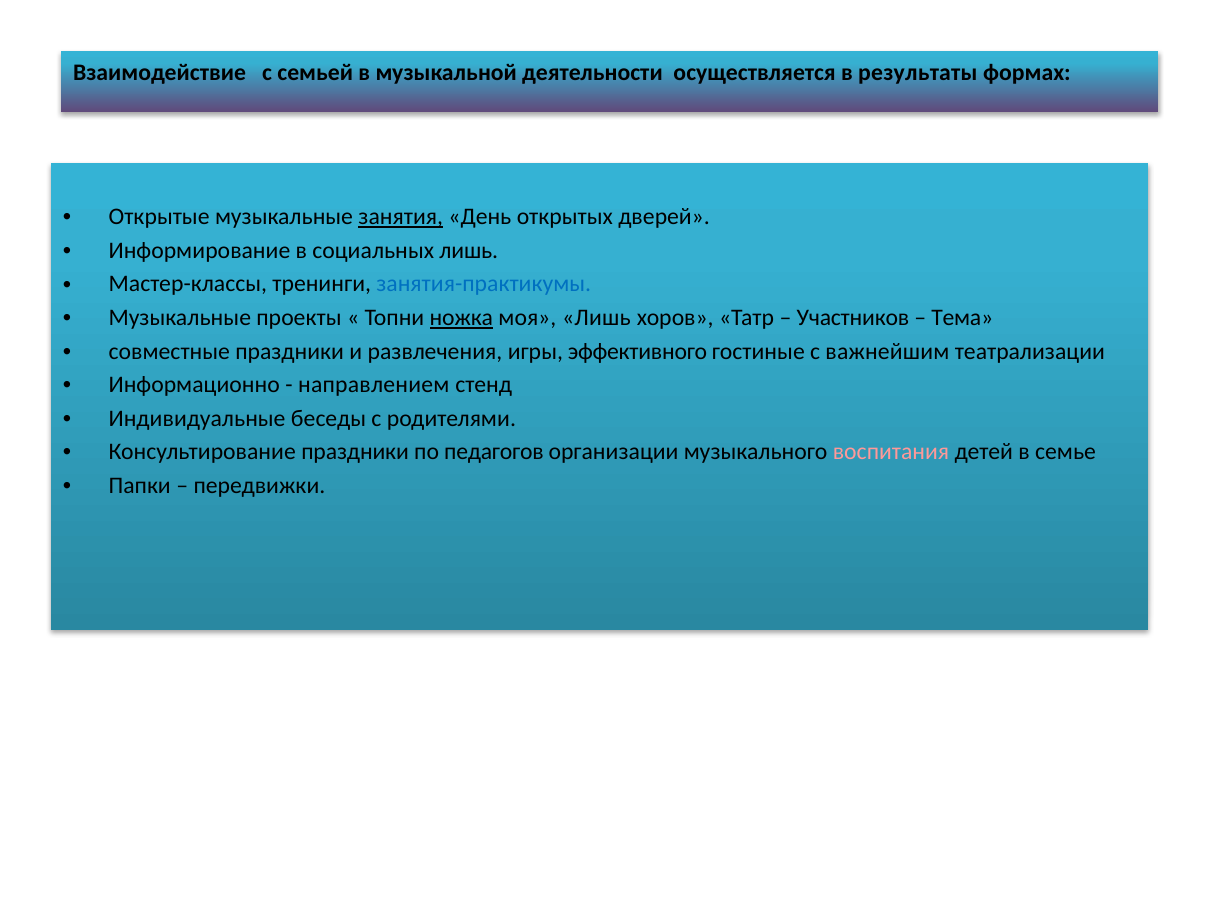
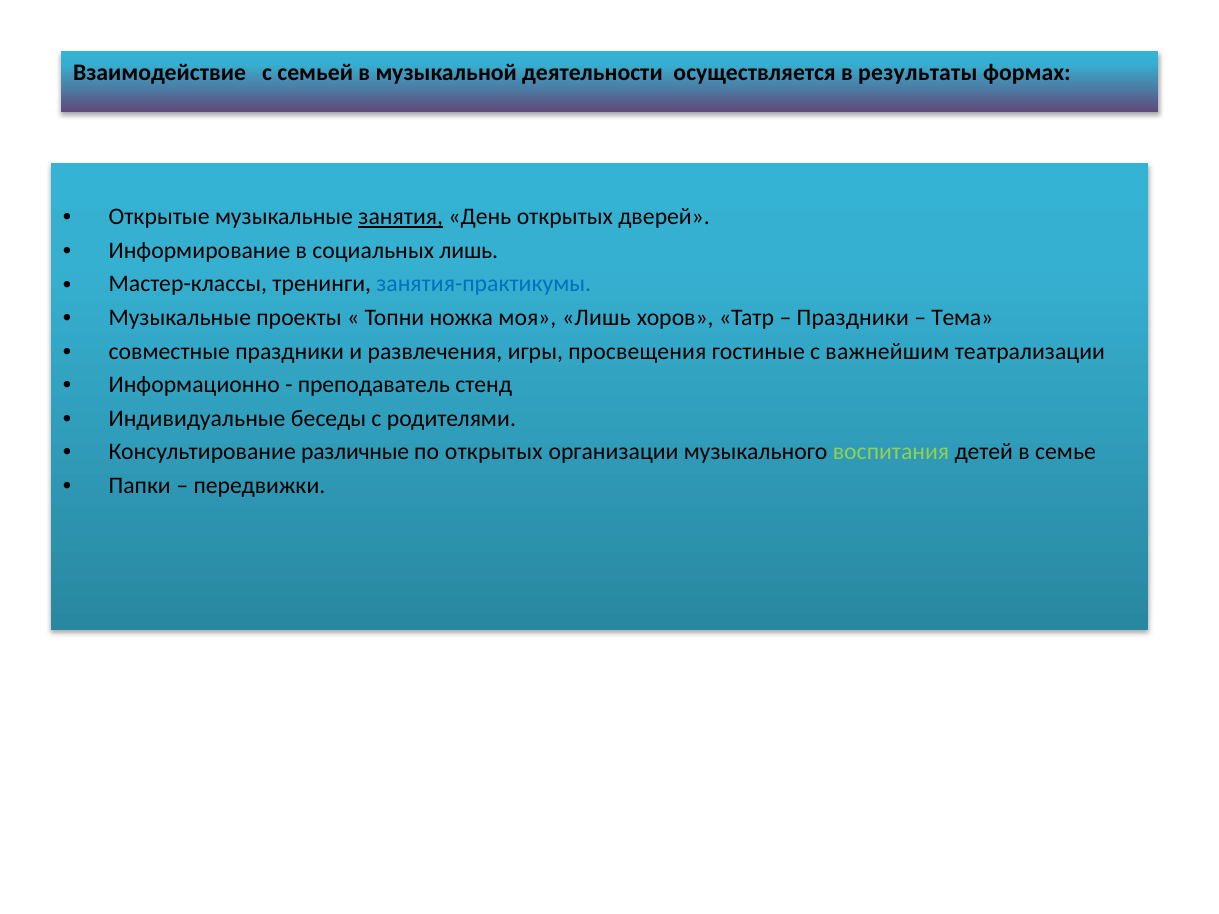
ножка underline: present -> none
Участников at (853, 318): Участников -> Праздники
эффективного: эффективного -> просвещения
направлением: направлением -> преподаватель
Консультирование праздники: праздники -> различные
по педагогов: педагогов -> открытых
воспитания colour: pink -> light green
